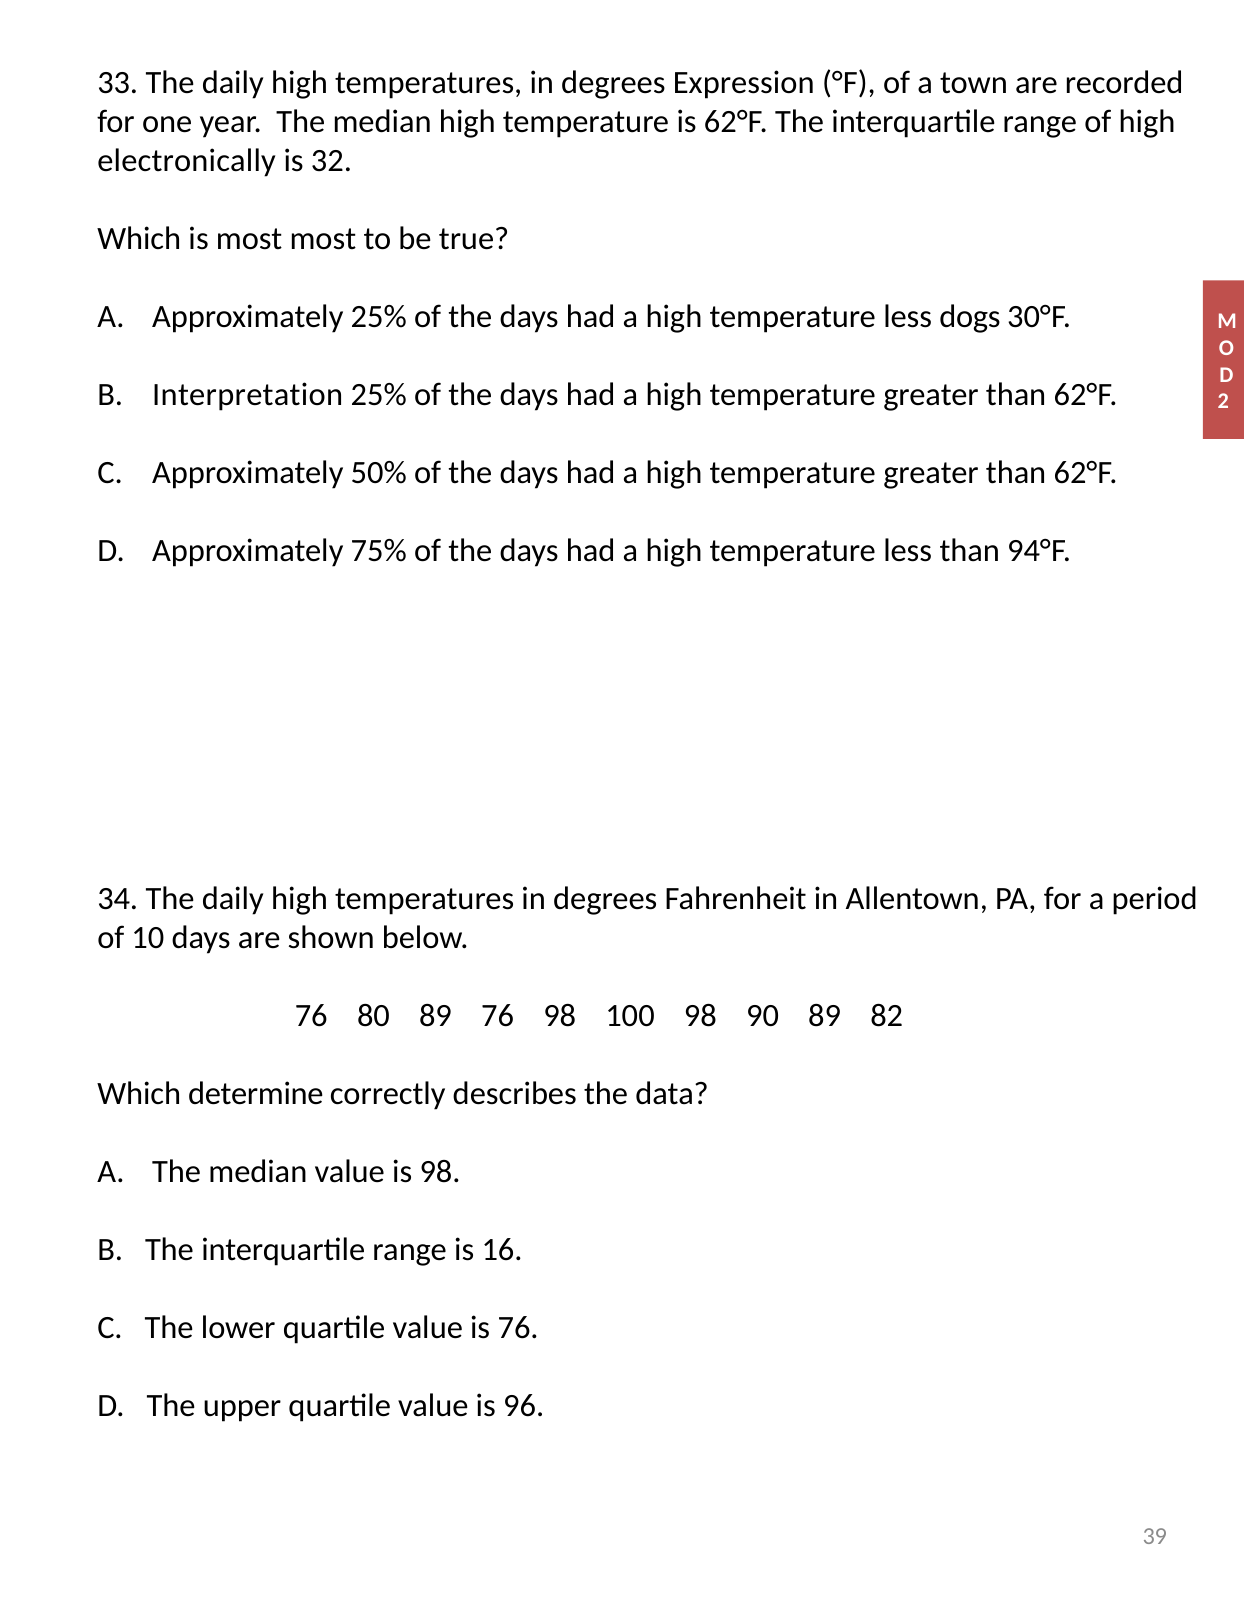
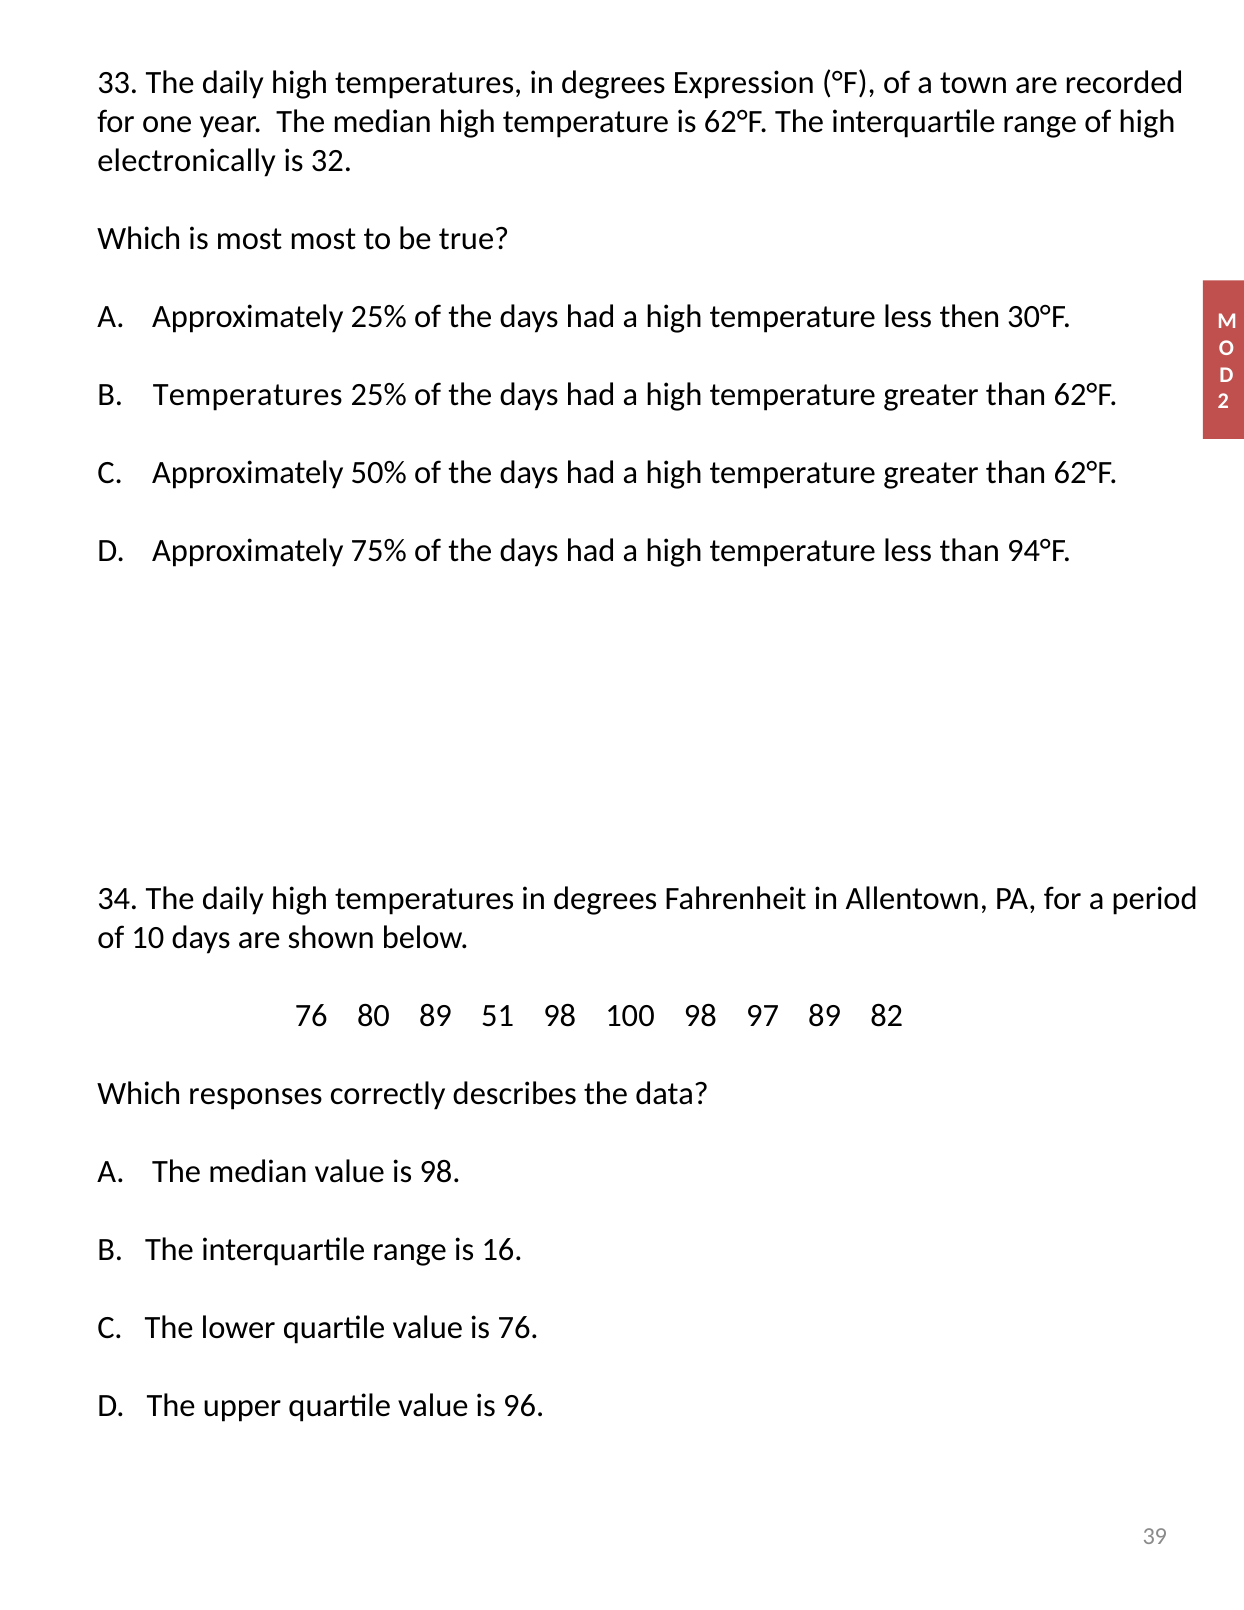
dogs: dogs -> then
B Interpretation: Interpretation -> Temperatures
89 76: 76 -> 51
90: 90 -> 97
determine: determine -> responses
